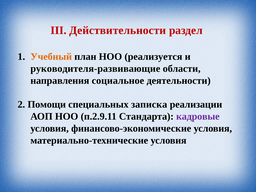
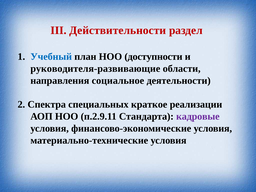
Учебный colour: orange -> blue
реализуется: реализуется -> доступности
Помощи: Помощи -> Спектра
записка: записка -> краткое
